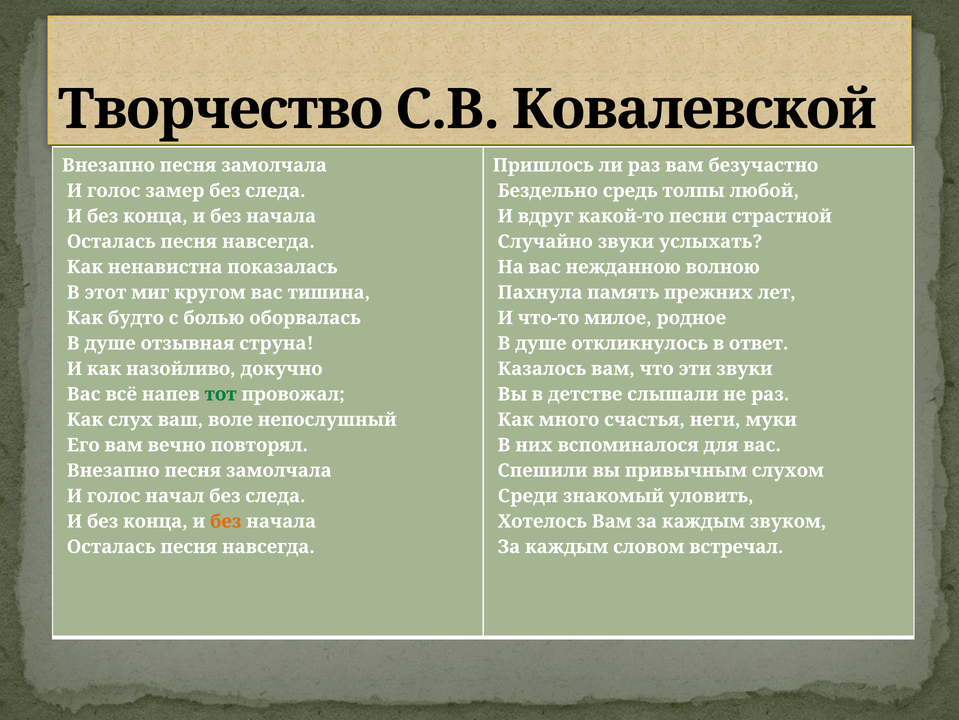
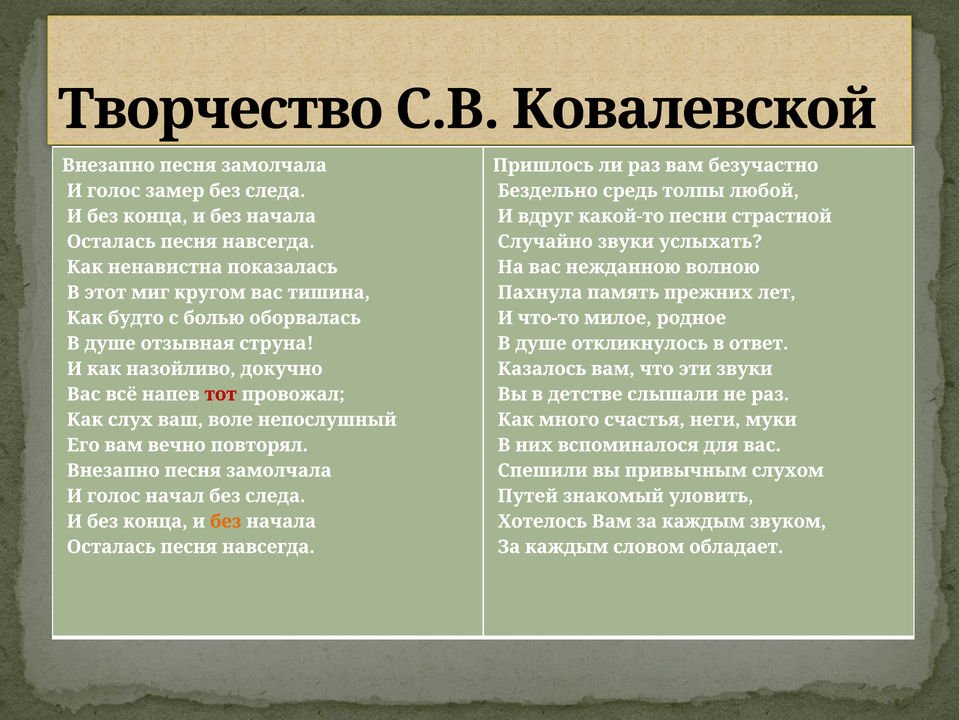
тот colour: green -> red
Среди: Среди -> Путей
встречал: встречал -> обладает
